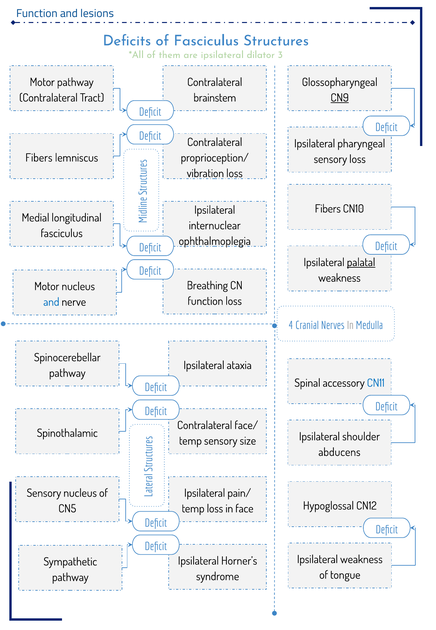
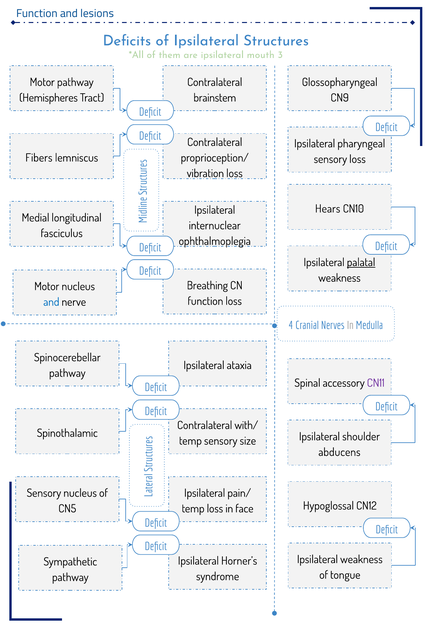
of Fasciculus: Fasciculus -> Ipsilateral
dilator: dilator -> mouth
Contralateral at (48, 98): Contralateral -> Hemispheres
CN9 underline: present -> none
Fibers at (328, 209): Fibers -> Hears
CN11 colour: blue -> purple
face/: face/ -> with/
